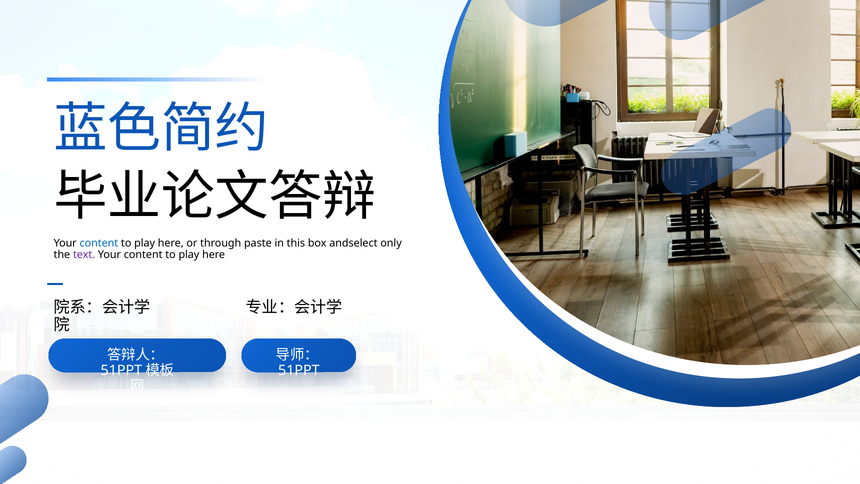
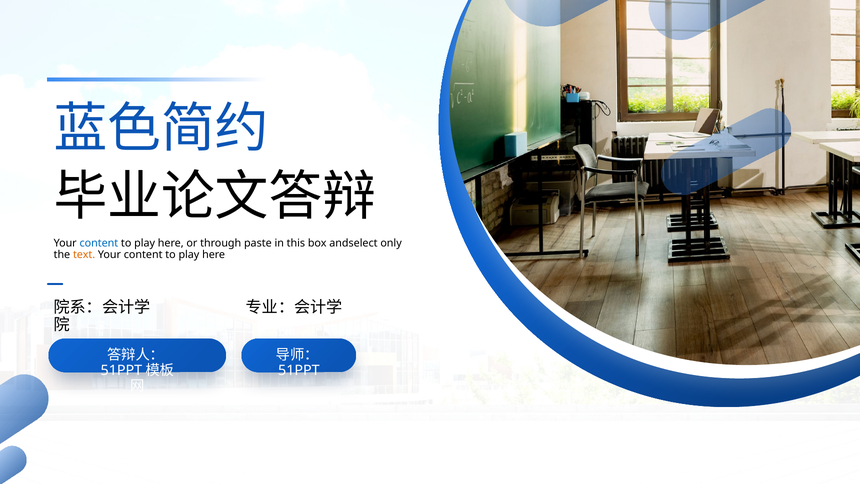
text colour: purple -> orange
